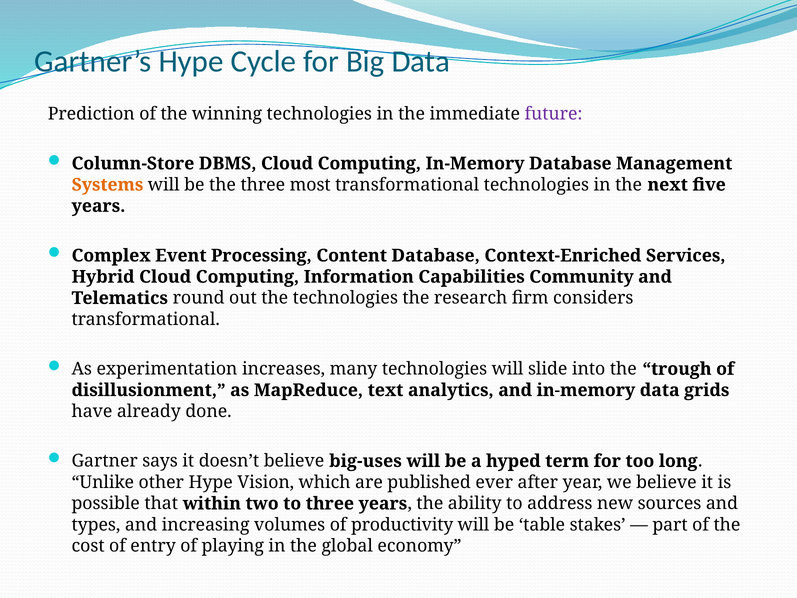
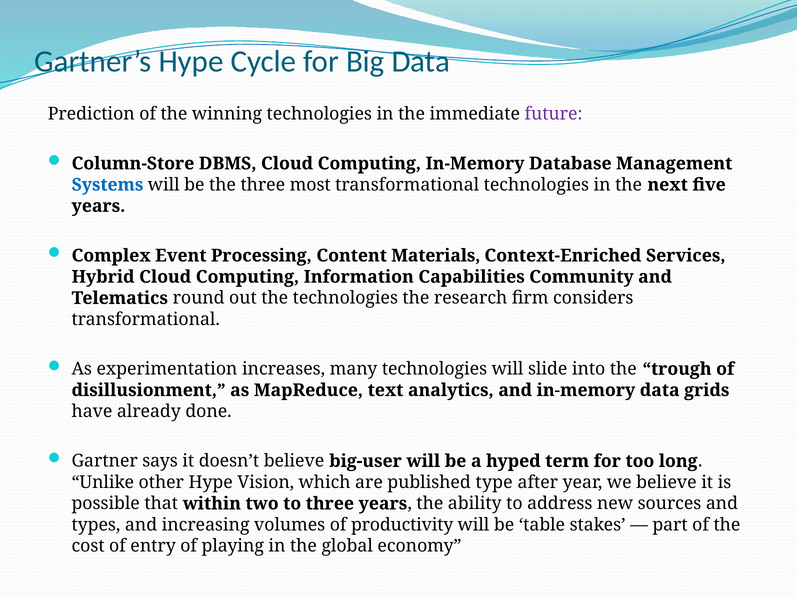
Systems colour: orange -> blue
Content Database: Database -> Materials
big-uses: big-uses -> big-user
ever: ever -> type
